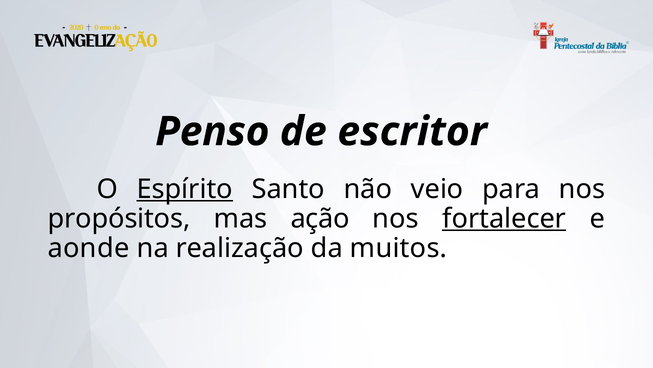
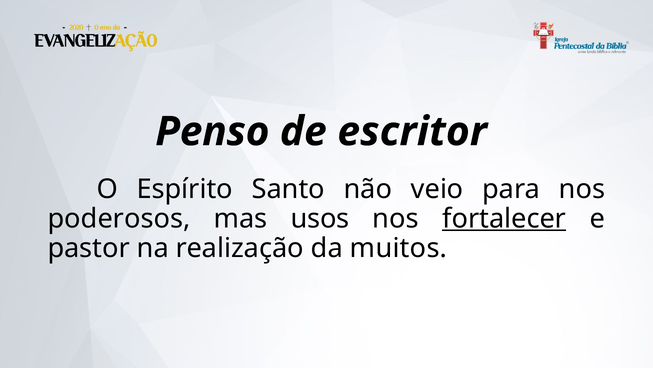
Espírito underline: present -> none
propósitos: propósitos -> poderosos
ação: ação -> usos
aonde: aonde -> pastor
